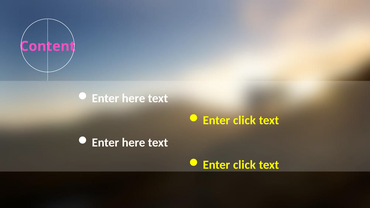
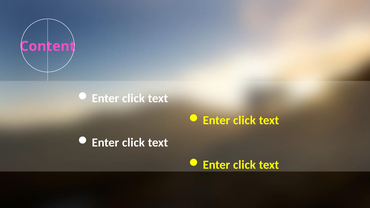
here at (134, 98): here -> click
here at (134, 143): here -> click
